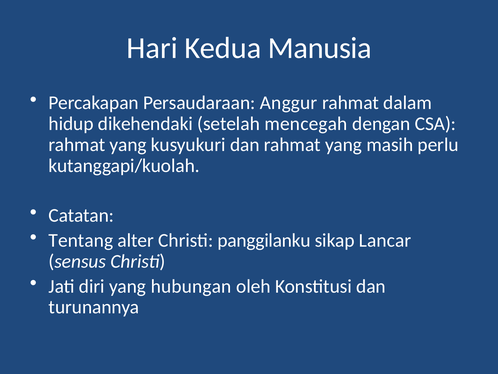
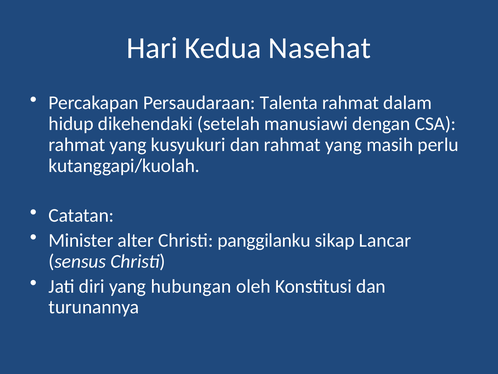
Manusia: Manusia -> Nasehat
Anggur: Anggur -> Talenta
mencegah: mencegah -> manusiawi
Tentang: Tentang -> Minister
